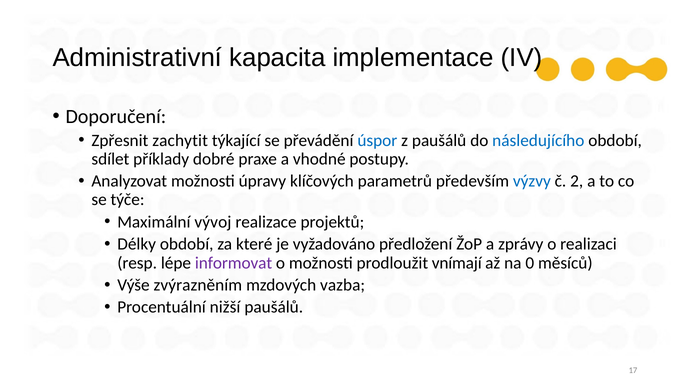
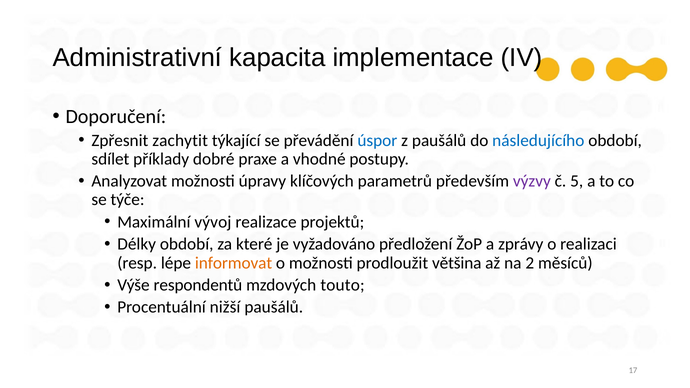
výzvy colour: blue -> purple
2: 2 -> 5
informovat colour: purple -> orange
vnímají: vnímají -> většina
0: 0 -> 2
zvýrazněním: zvýrazněním -> respondentů
vazba: vazba -> touto
